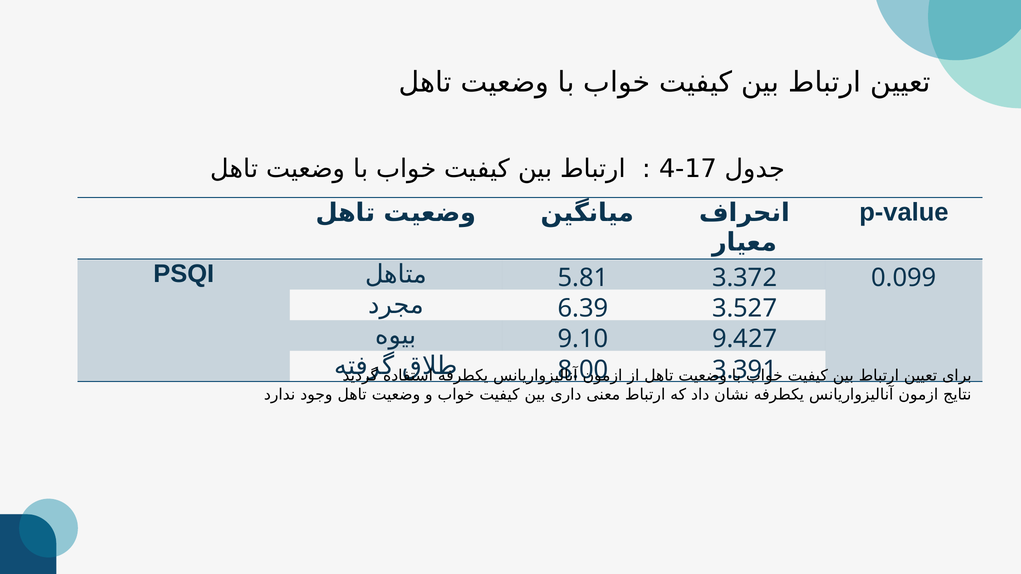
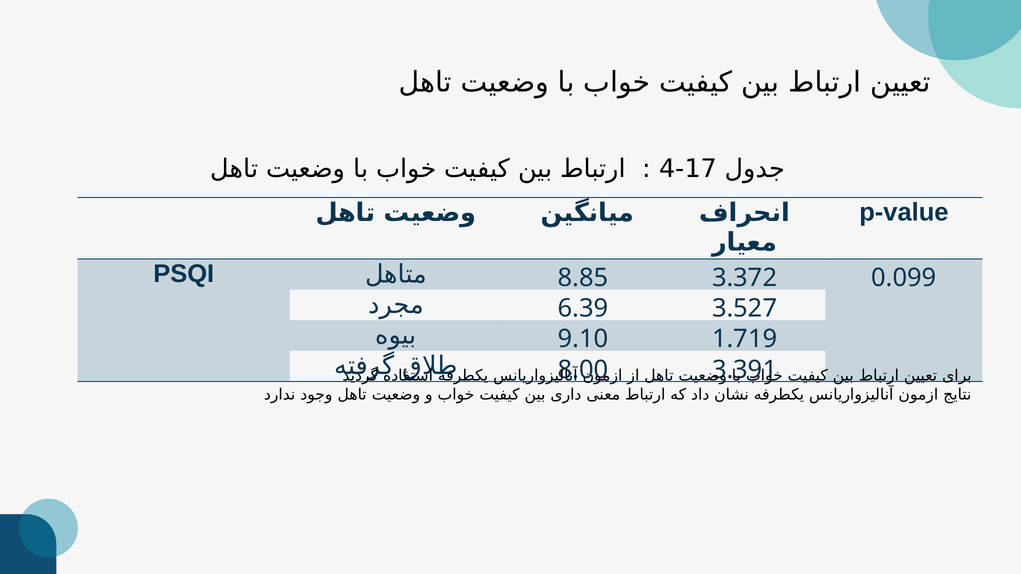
5.81: 5.81 -> 8.85
9.427: 9.427 -> 1.719
